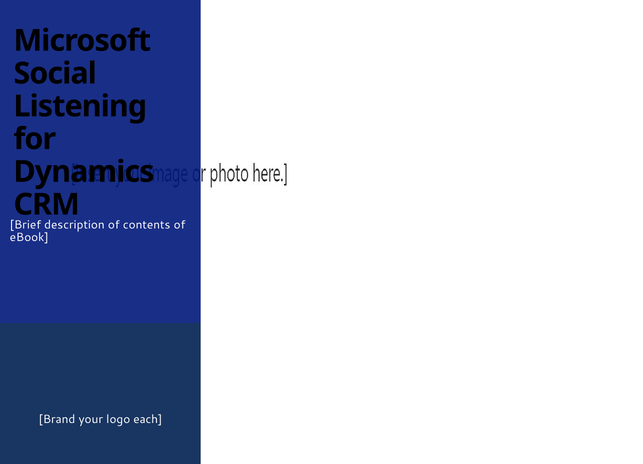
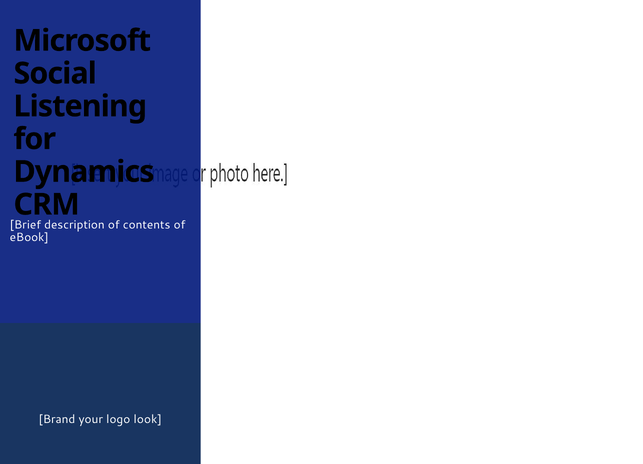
each: each -> look
